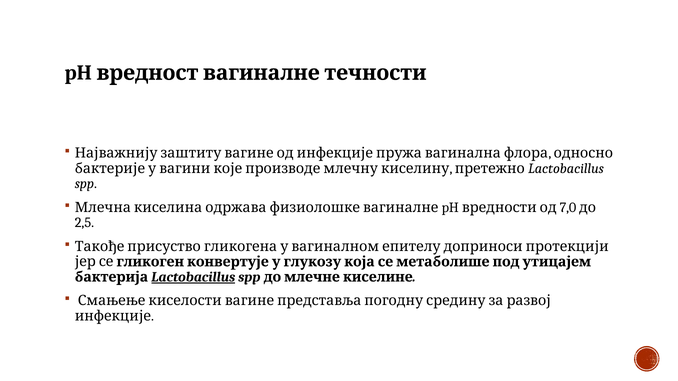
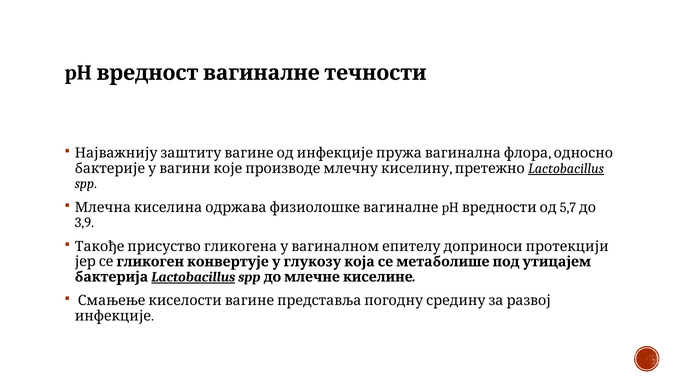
Lactobacillus at (566, 169) underline: none -> present
7,0: 7,0 -> 5,7
2,5: 2,5 -> 3,9
